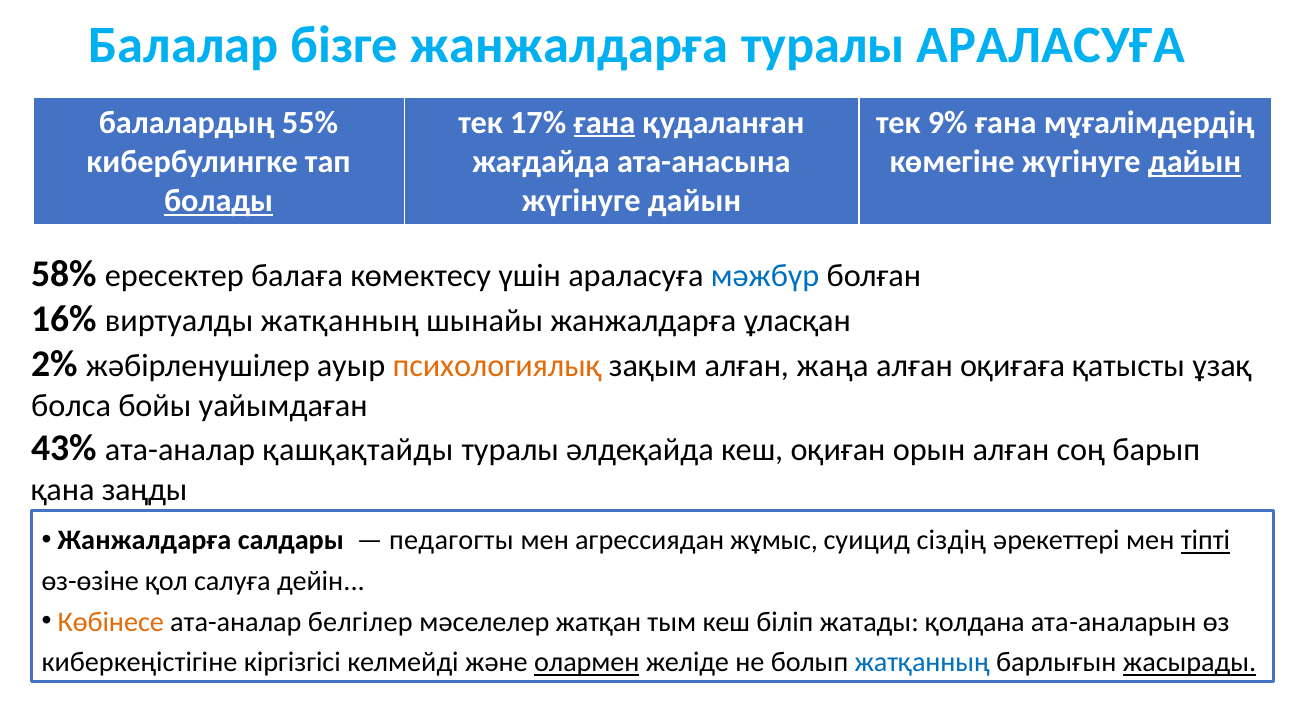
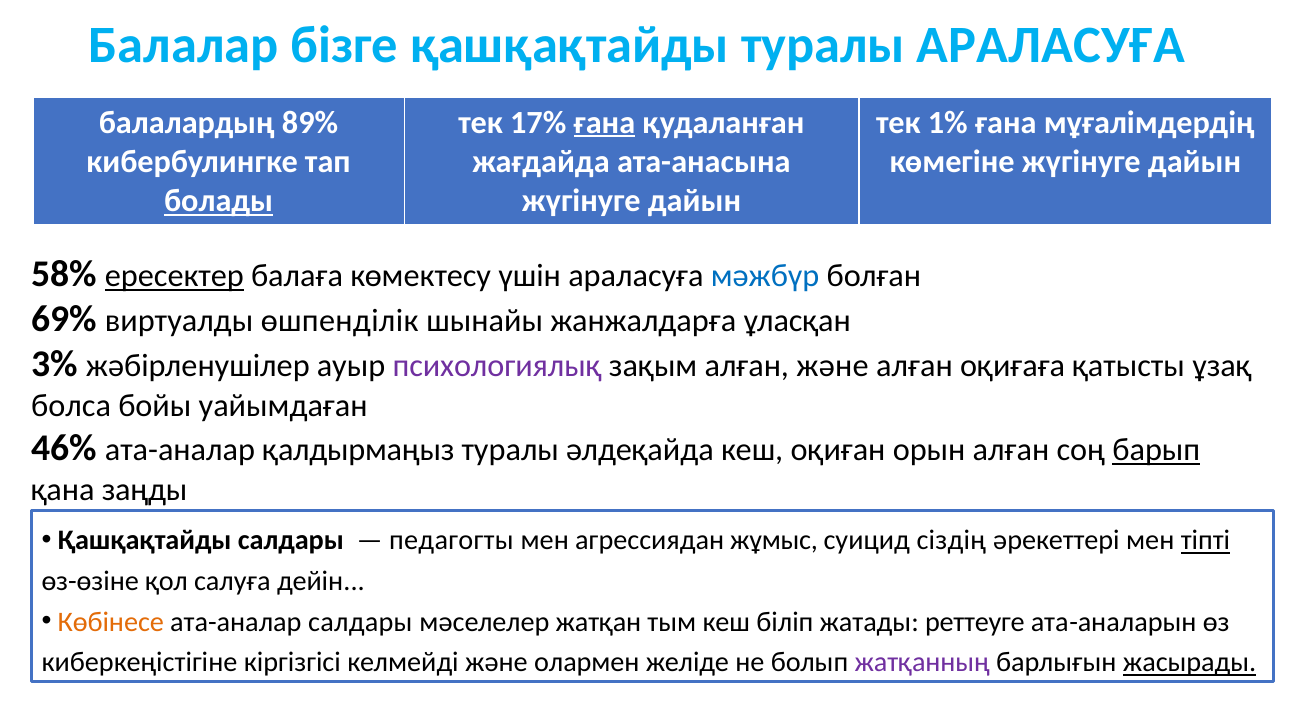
бізге жанжалдарға: жанжалдарға -> қашқақтайды
55%: 55% -> 89%
9%: 9% -> 1%
дайын at (1195, 162) underline: present -> none
ересектер underline: none -> present
16%: 16% -> 69%
виртуалды жатқанның: жатқанның -> өшпенділік
2%: 2% -> 3%
психологиялық colour: orange -> purple
алған жаңа: жаңа -> және
43%: 43% -> 46%
қашқақтайды: қашқақтайды -> қалдырмаңыз
барып underline: none -> present
Жанжалдарға at (144, 541): Жанжалдарға -> Қашқақтайды
ата-аналар белгілер: белгілер -> салдары
қолдана: қолдана -> реттеуге
олармен underline: present -> none
жатқанның at (922, 663) colour: blue -> purple
